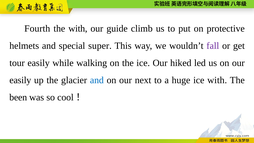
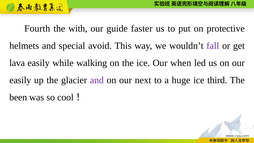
climb: climb -> faster
super: super -> avoid
tour: tour -> lava
hiked: hiked -> when
and at (97, 80) colour: blue -> purple
ice with: with -> third
